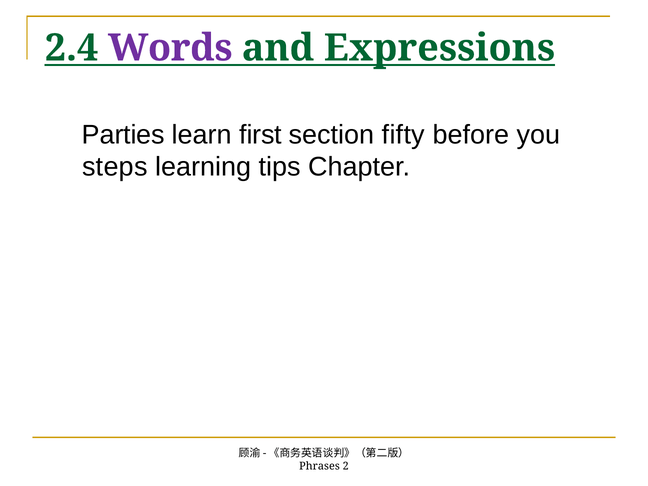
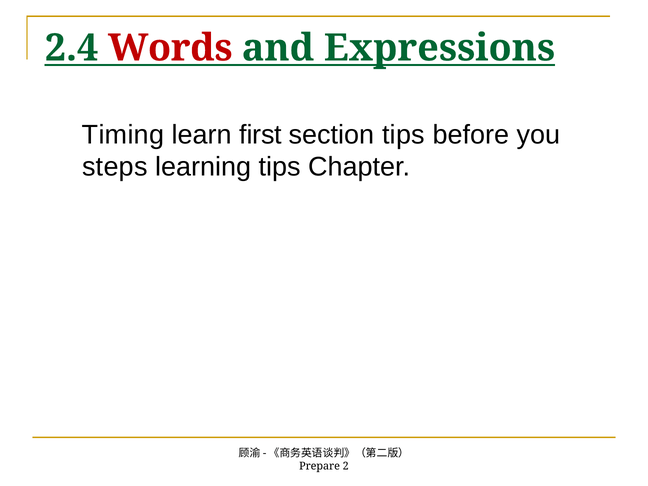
Words colour: purple -> red
Parties: Parties -> Timing
section fifty: fifty -> tips
Phrases: Phrases -> Prepare
